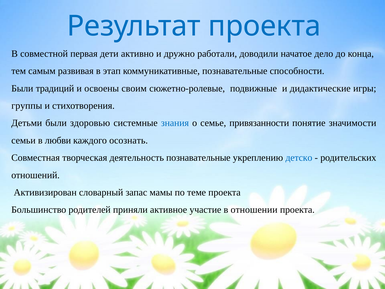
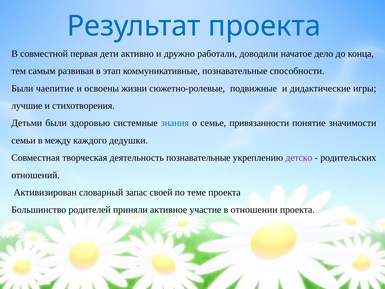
традиций: традиций -> чаепитие
своим: своим -> жизни
группы: группы -> лучшие
любви: любви -> между
осознать: осознать -> дедушки
детско colour: blue -> purple
мамы: мамы -> своей
